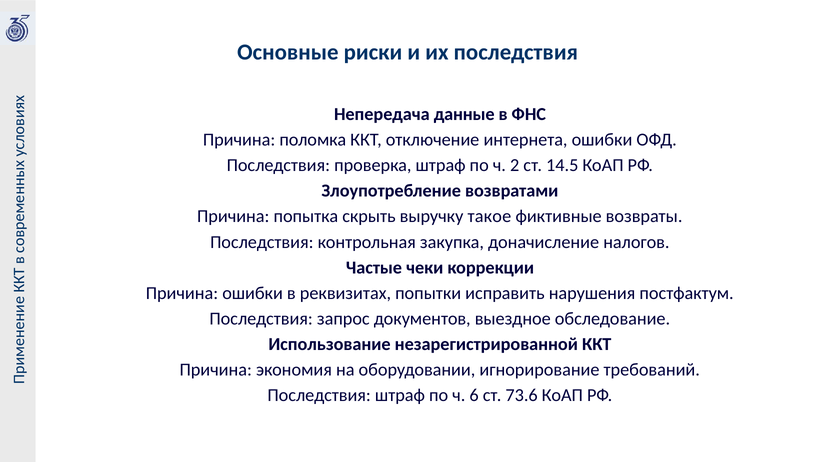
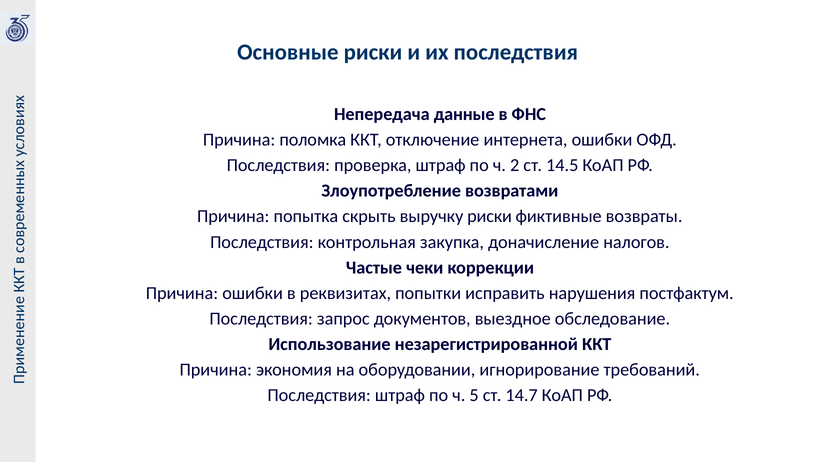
выручку такое: такое -> риски
6: 6 -> 5
73.6: 73.6 -> 14.7
